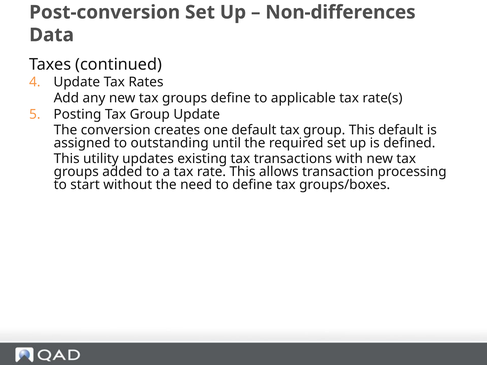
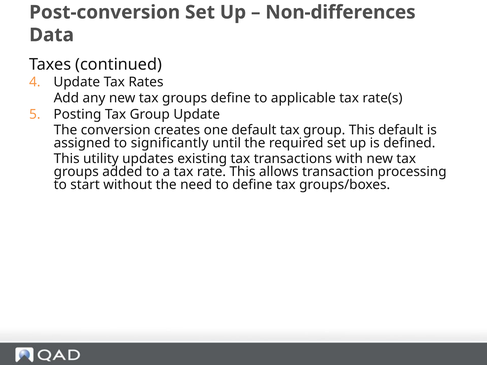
outstanding: outstanding -> significantly
